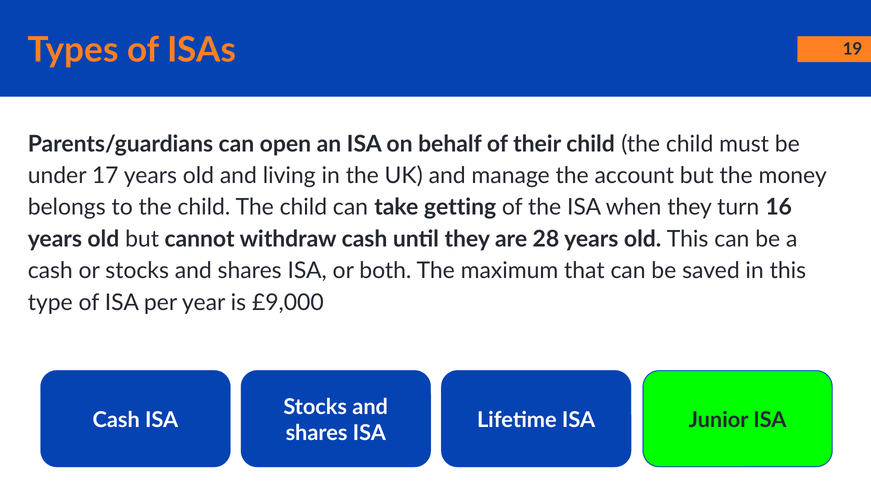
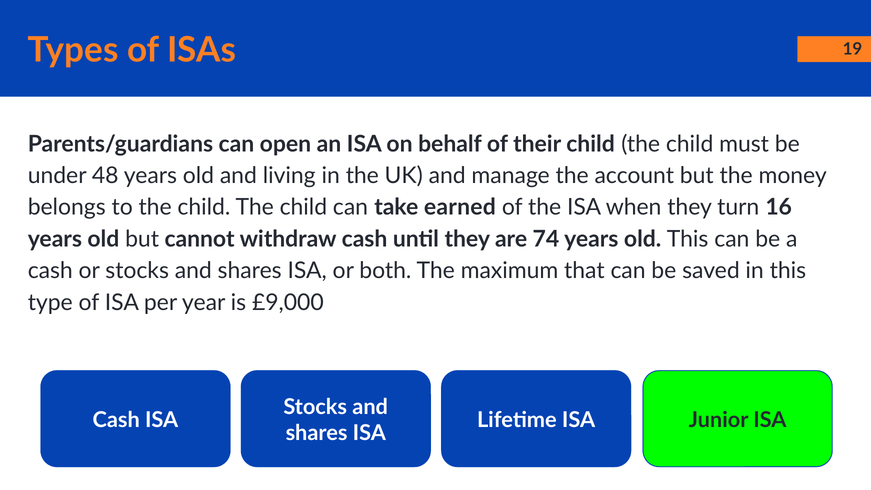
17: 17 -> 48
getting: getting -> earned
28: 28 -> 74
